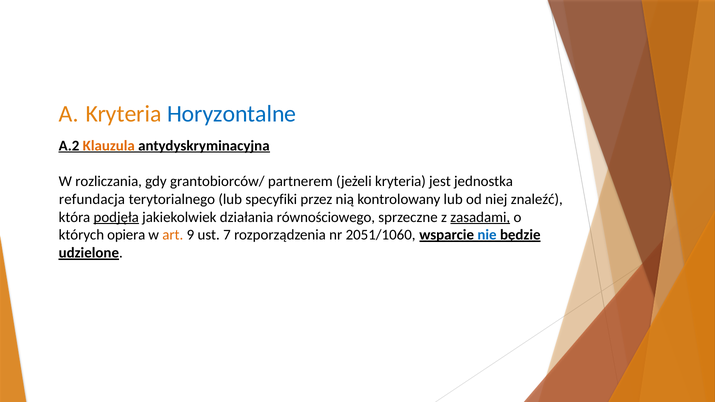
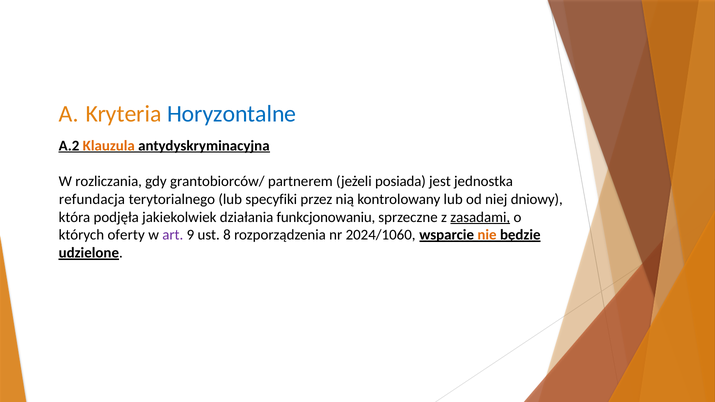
jeżeli kryteria: kryteria -> posiada
znaleźć: znaleźć -> dniowy
podjęła underline: present -> none
równościowego: równościowego -> funkcjonowaniu
opiera: opiera -> oferty
art colour: orange -> purple
7: 7 -> 8
2051/1060: 2051/1060 -> 2024/1060
nie colour: blue -> orange
